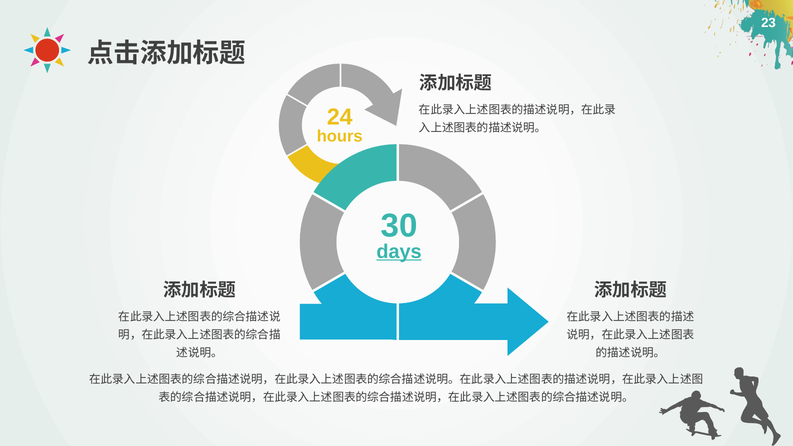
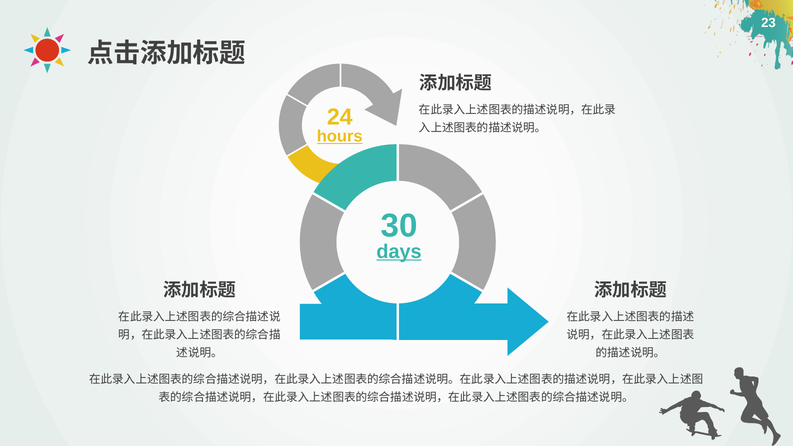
hours underline: none -> present
